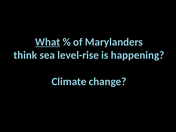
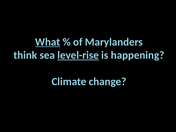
level-rise underline: none -> present
